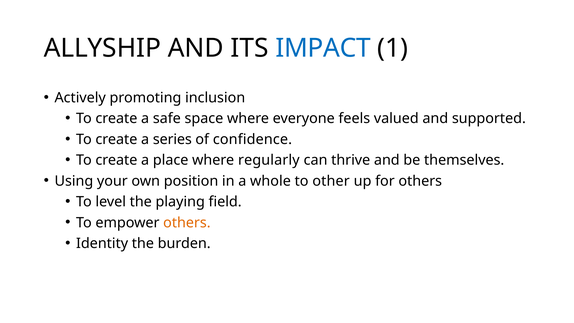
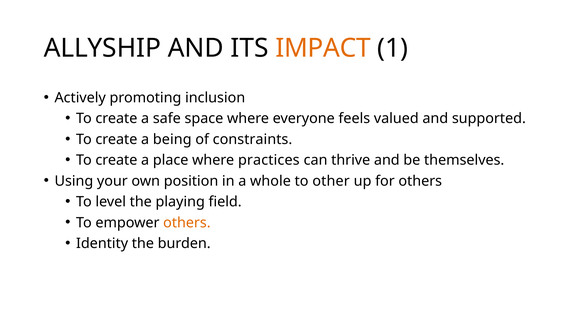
IMPACT colour: blue -> orange
series: series -> being
confidence: confidence -> constraints
regularly: regularly -> practices
